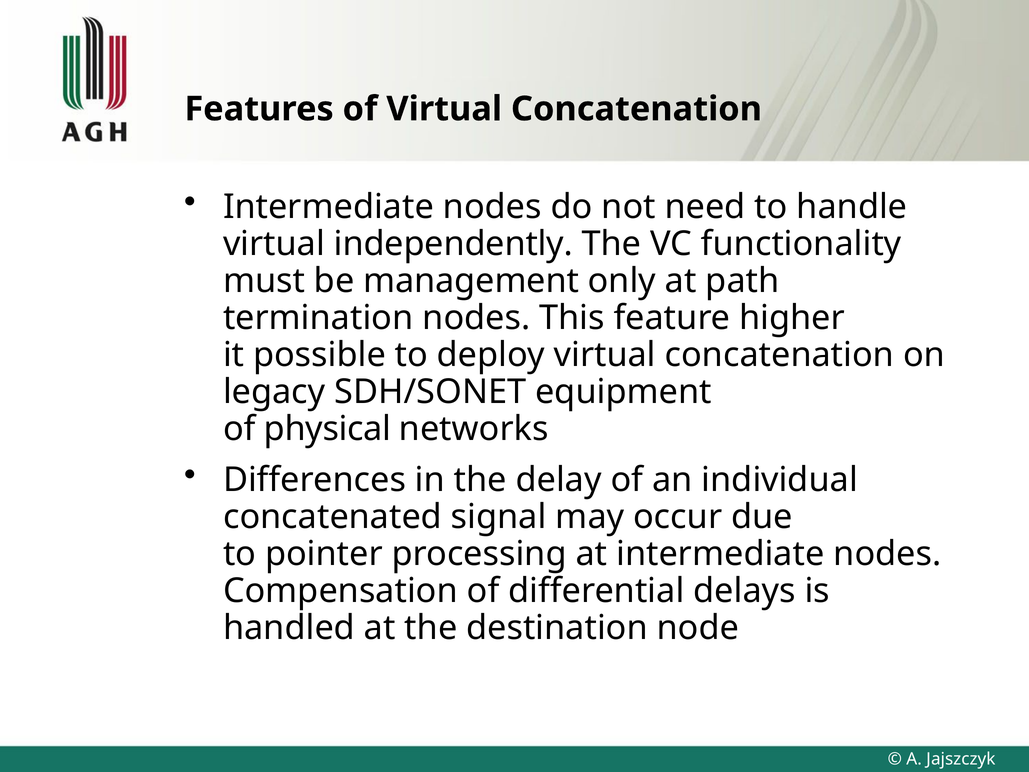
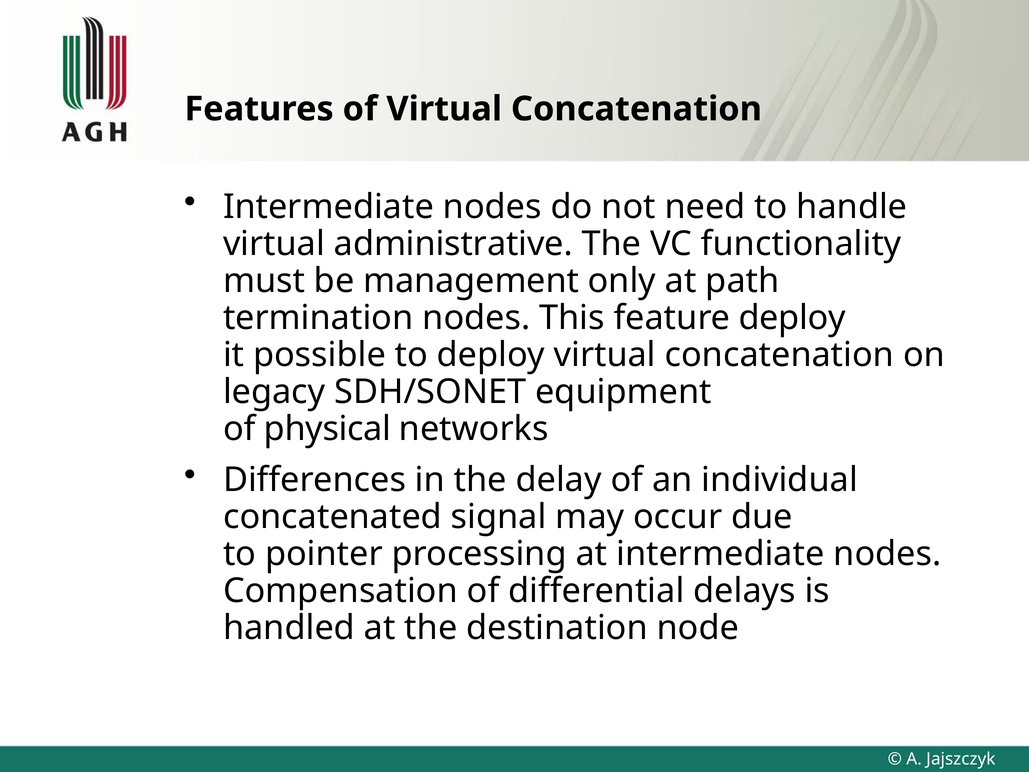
independently: independently -> administrative
feature higher: higher -> deploy
